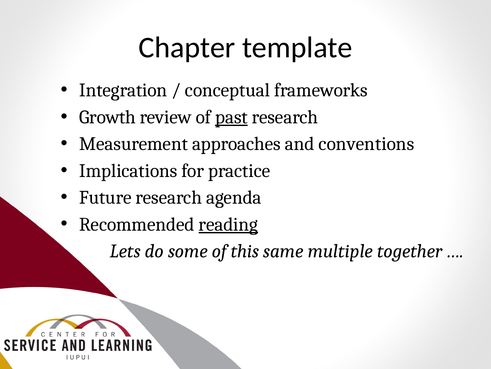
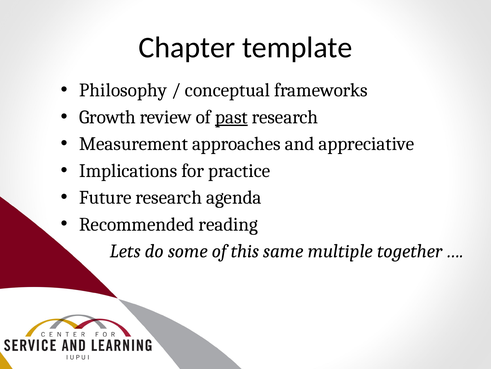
Integration: Integration -> Philosophy
conventions: conventions -> appreciative
reading underline: present -> none
